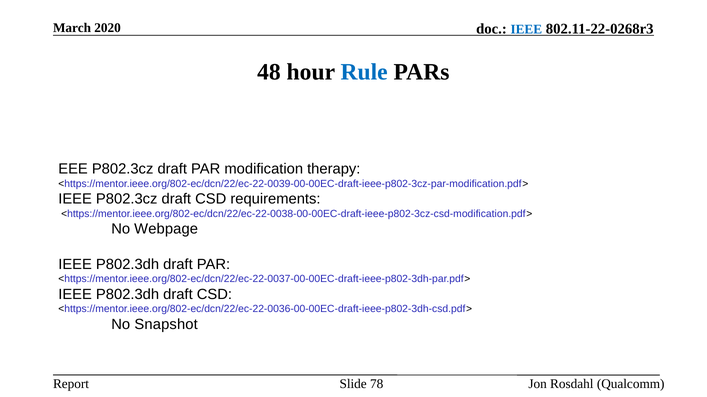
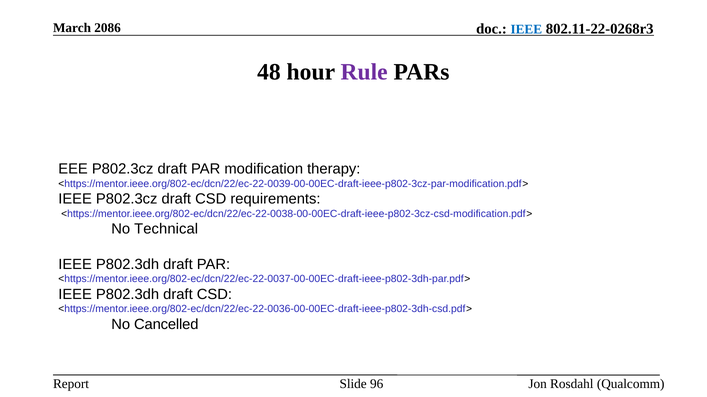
2020: 2020 -> 2086
Rule colour: blue -> purple
Webpage: Webpage -> Technical
Snapshot: Snapshot -> Cancelled
78: 78 -> 96
